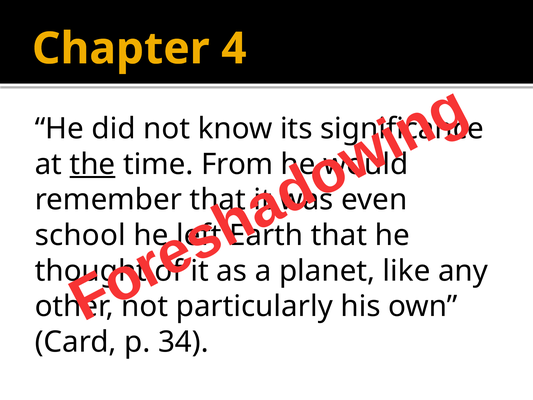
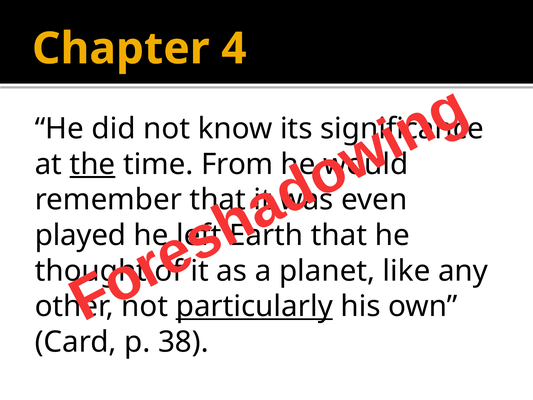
school: school -> played
particularly underline: none -> present
34: 34 -> 38
